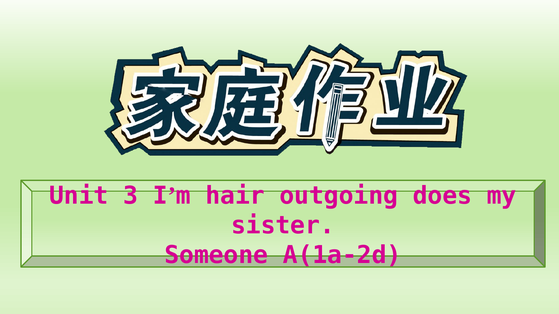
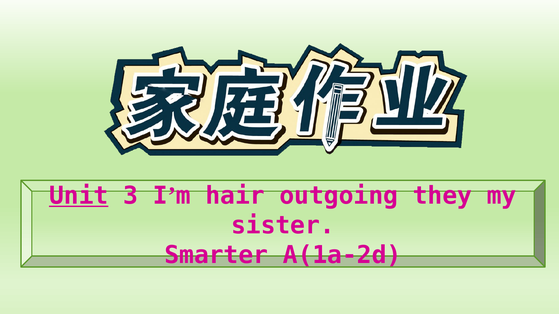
Unit underline: none -> present
does: does -> they
Someone: Someone -> Smarter
